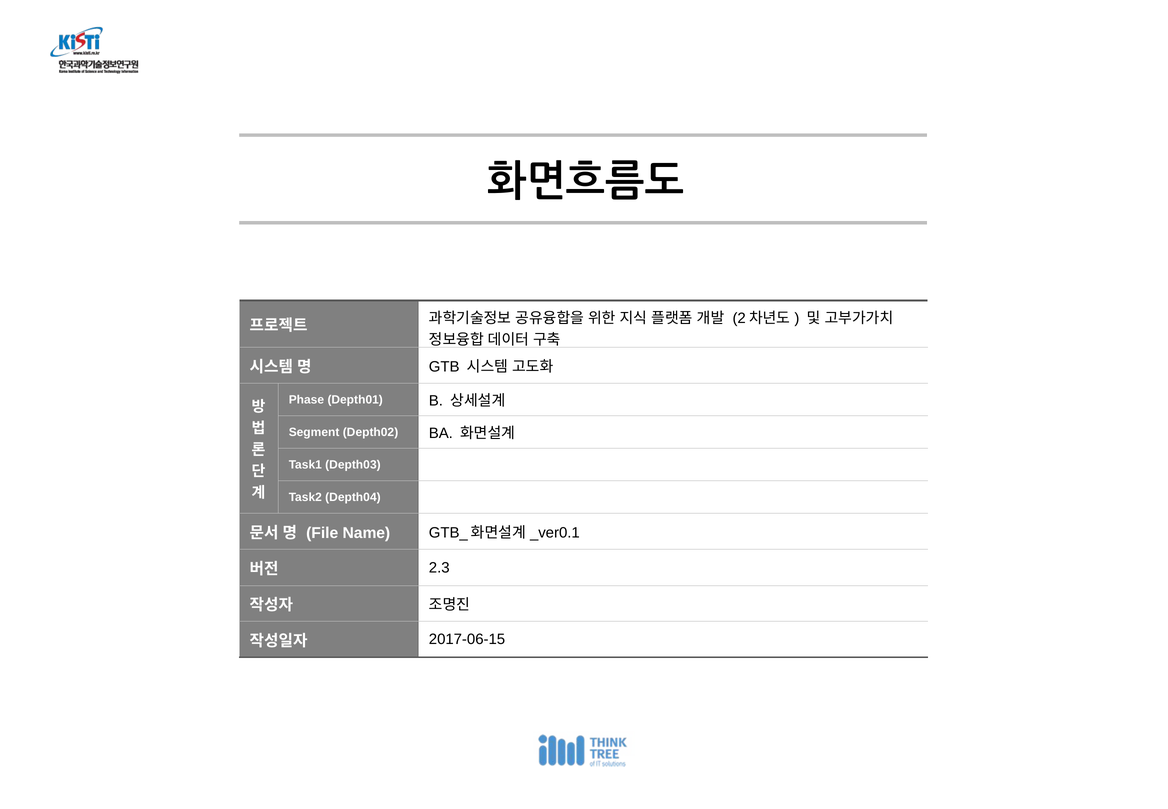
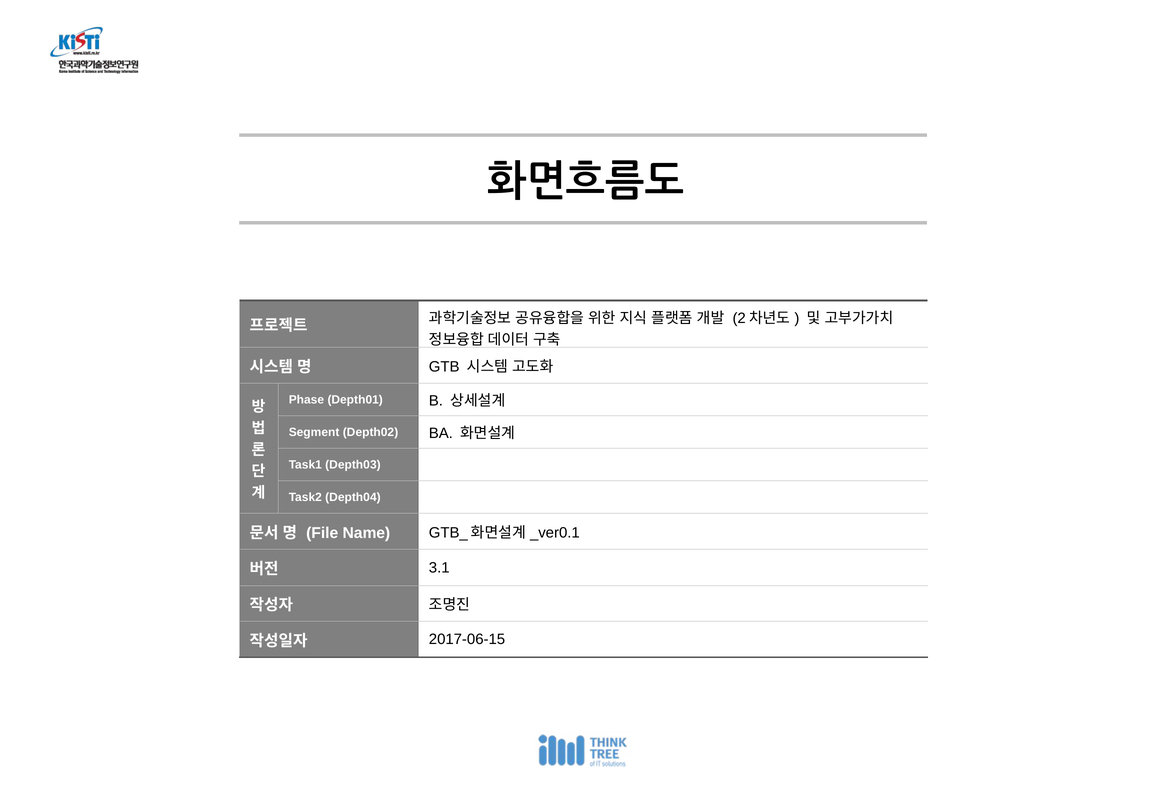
2.3: 2.3 -> 3.1
